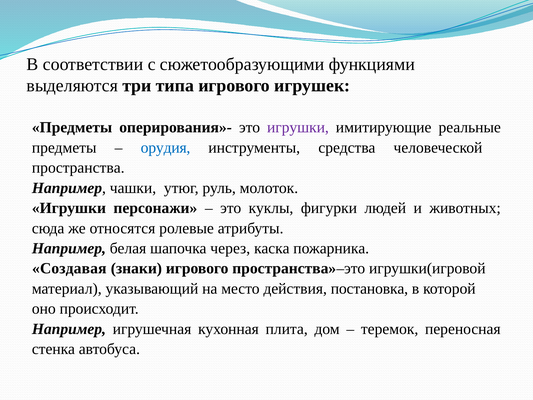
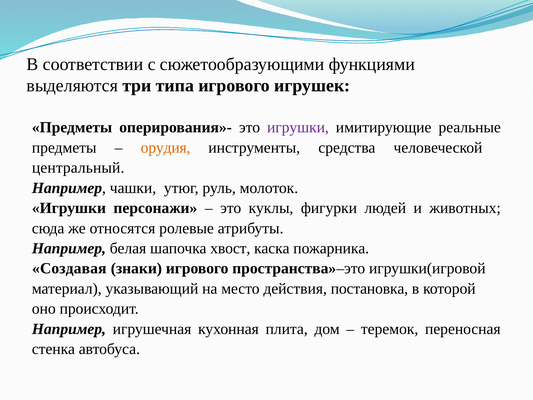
орудия colour: blue -> orange
пространства: пространства -> центральный
через: через -> хвост
